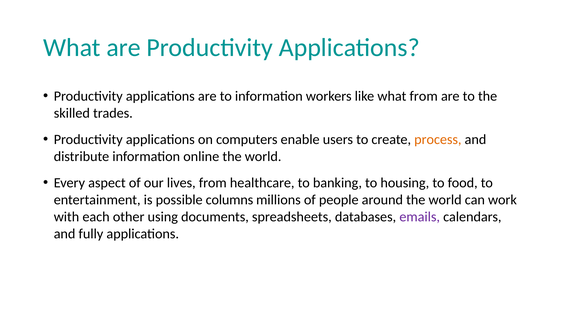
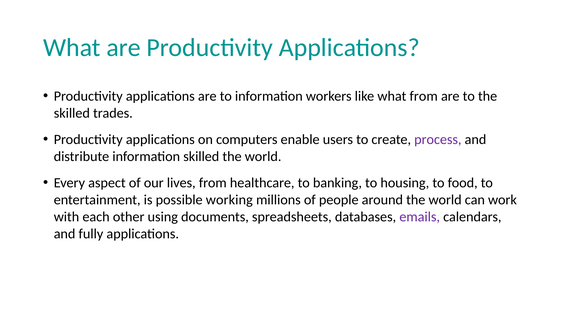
process colour: orange -> purple
information online: online -> skilled
columns: columns -> working
